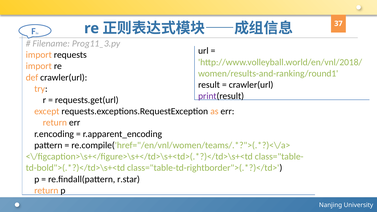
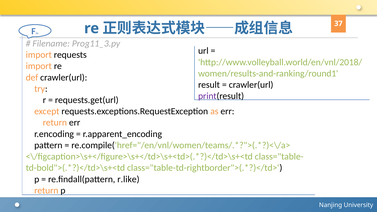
r.star: r.star -> r.like
